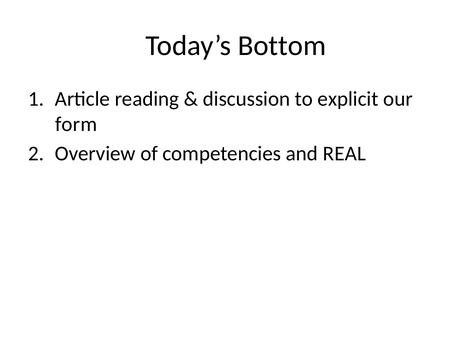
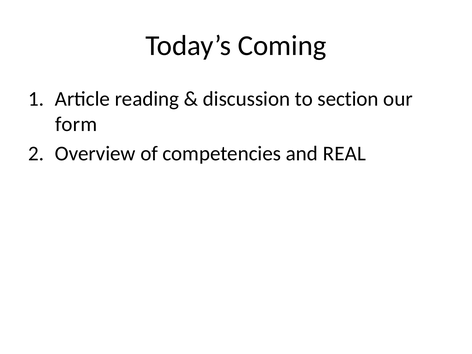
Bottom: Bottom -> Coming
explicit: explicit -> section
